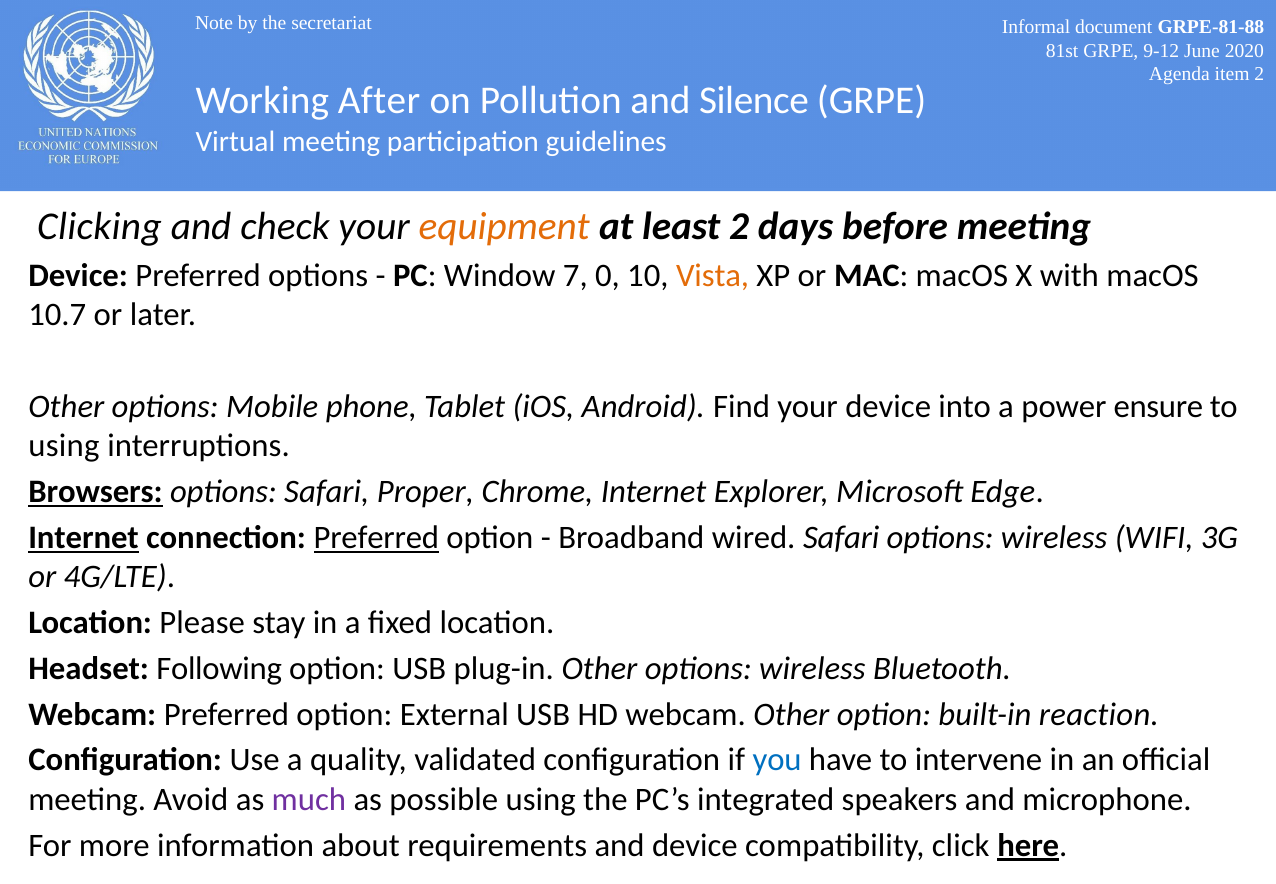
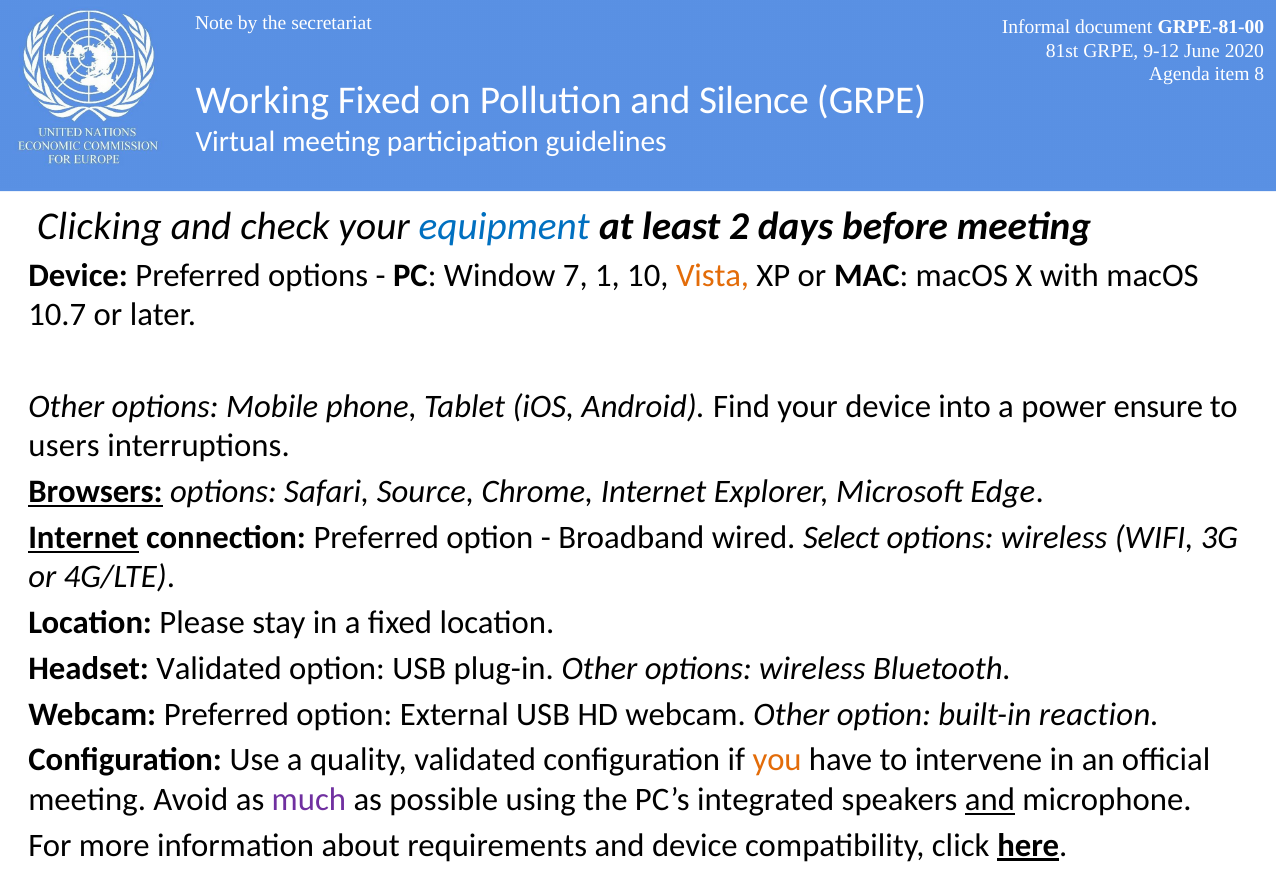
GRPE-81-88: GRPE-81-88 -> GRPE-81-00
item 2: 2 -> 8
Working After: After -> Fixed
equipment colour: orange -> blue
0: 0 -> 1
using at (64, 445): using -> users
Proper: Proper -> Source
Preferred at (376, 537) underline: present -> none
wired Safari: Safari -> Select
Headset Following: Following -> Validated
you colour: blue -> orange
and at (990, 799) underline: none -> present
